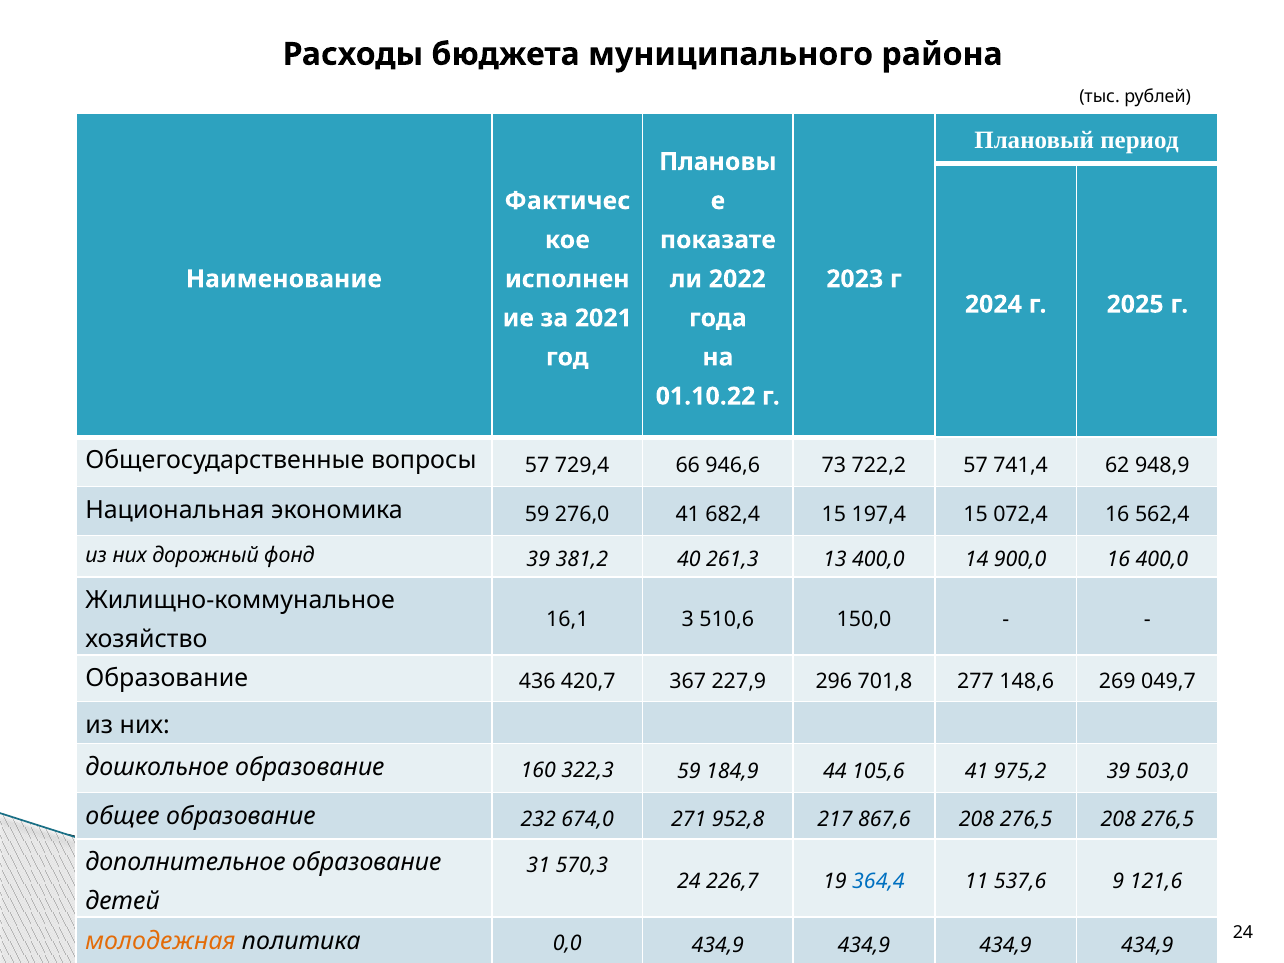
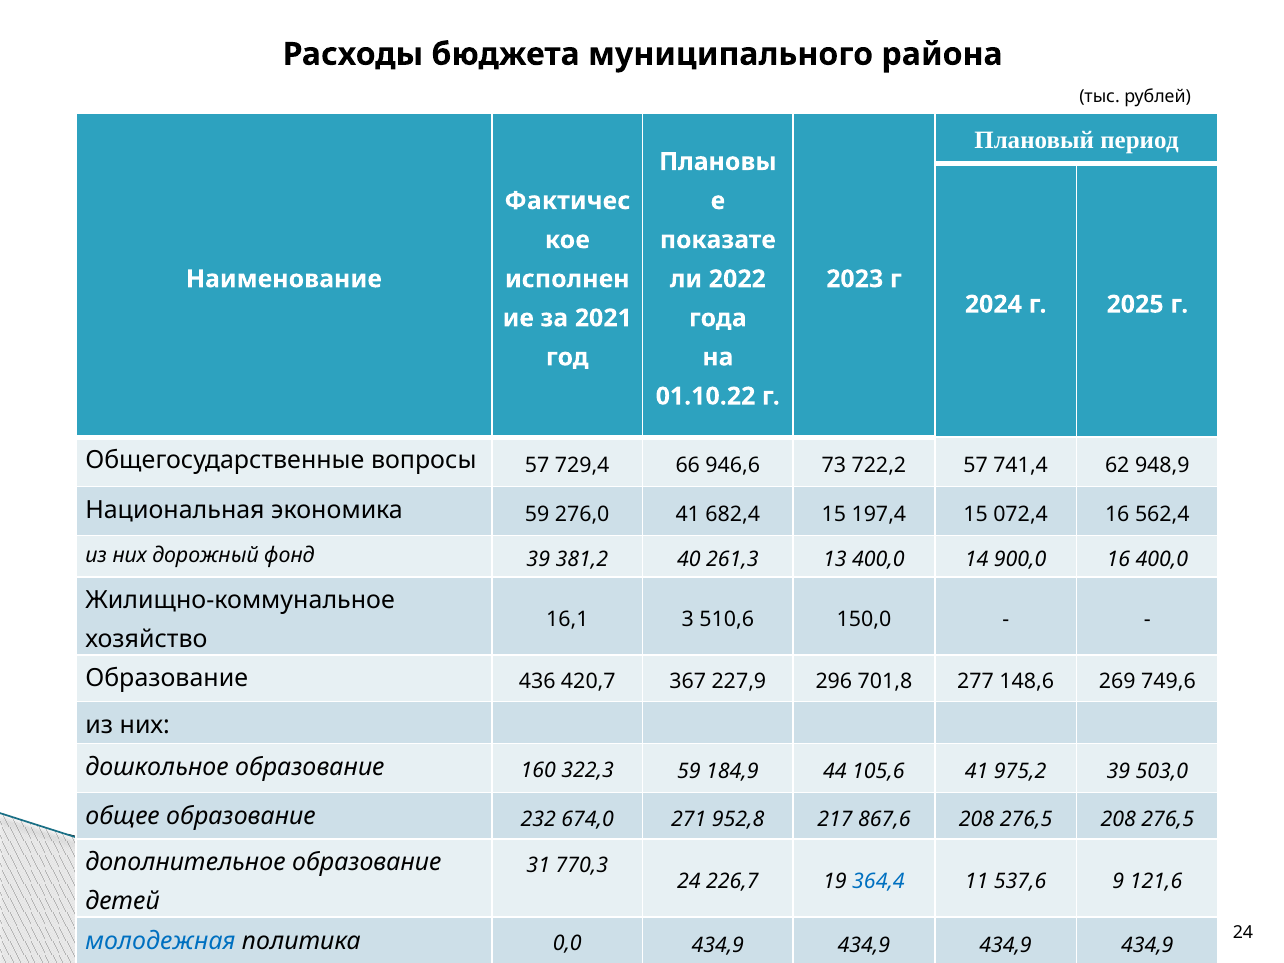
049,7: 049,7 -> 749,6
570,3: 570,3 -> 770,3
молодежная colour: orange -> blue
